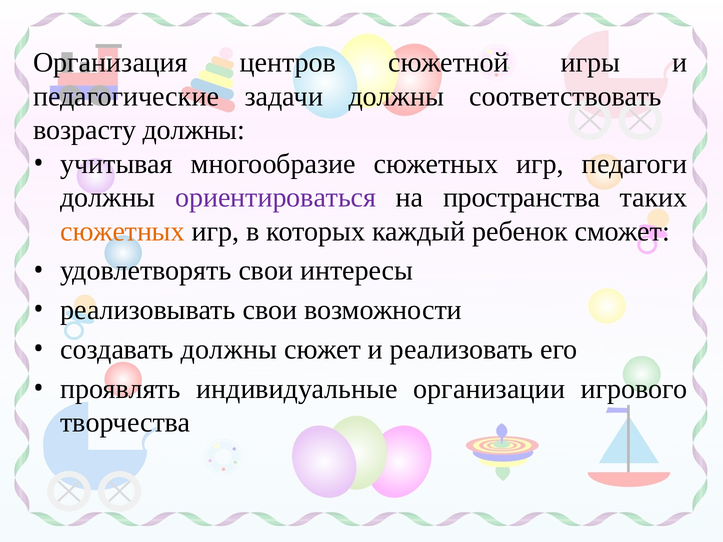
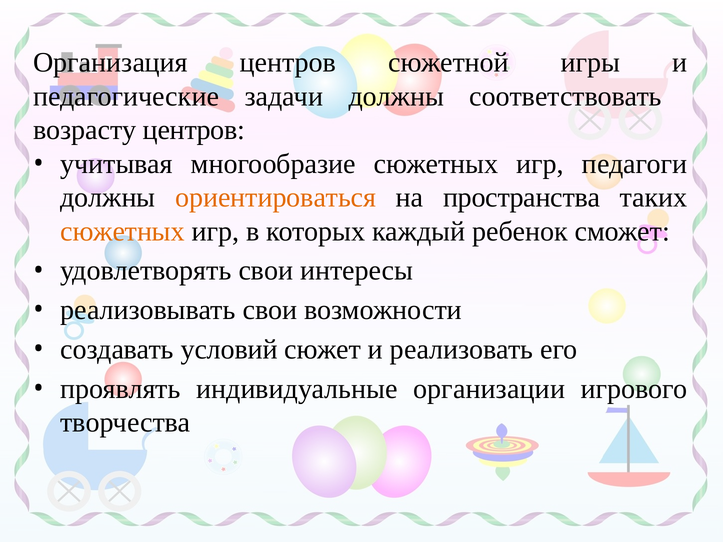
возрасту должны: должны -> центров
ориентироваться colour: purple -> orange
создавать должны: должны -> условий
